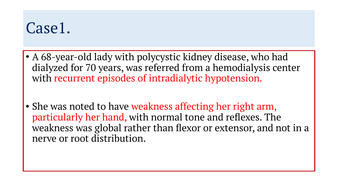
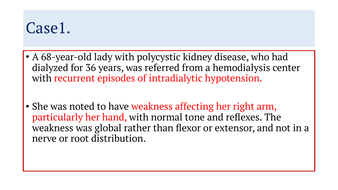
70: 70 -> 36
